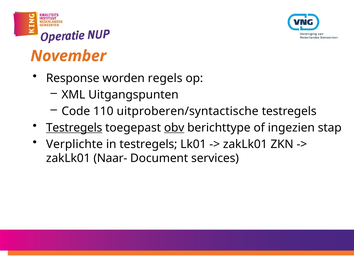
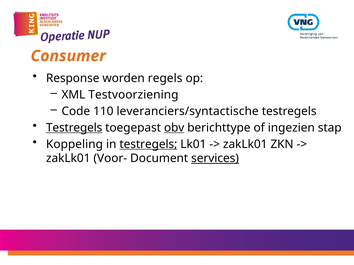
November: November -> Consumer
Uitgangspunten: Uitgangspunten -> Testvoorziening
uitproberen/syntactische: uitproberen/syntactische -> leveranciers/syntactische
Verplichte: Verplichte -> Koppeling
testregels at (148, 144) underline: none -> present
Naar-: Naar- -> Voor-
services underline: none -> present
